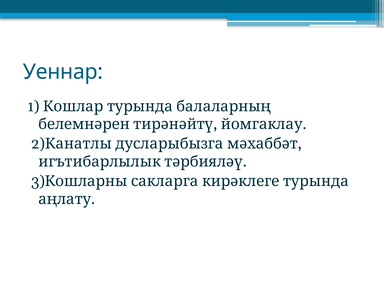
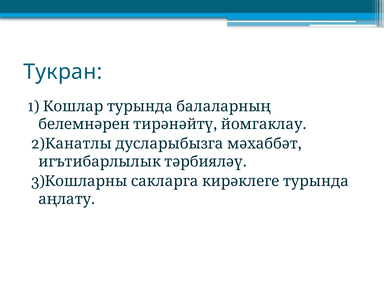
Уеннар: Уеннар -> Тукран
